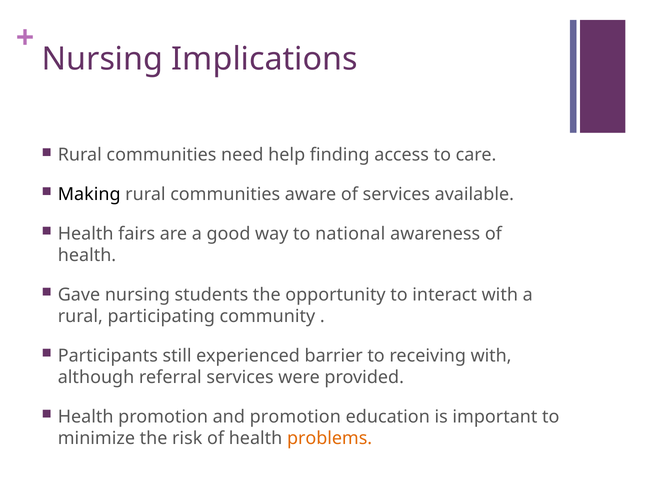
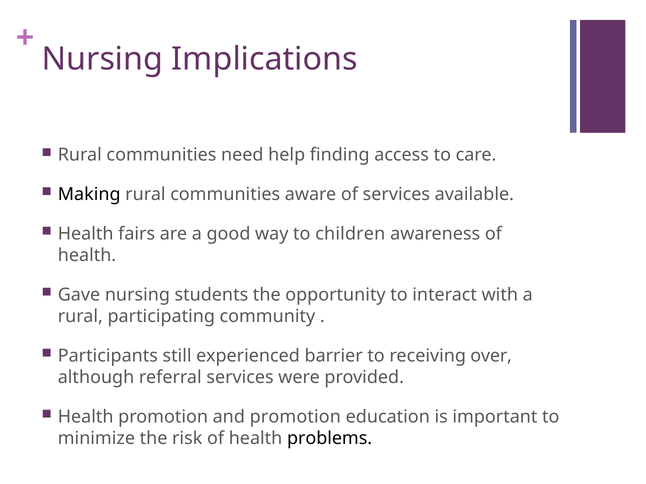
national: national -> children
receiving with: with -> over
problems colour: orange -> black
